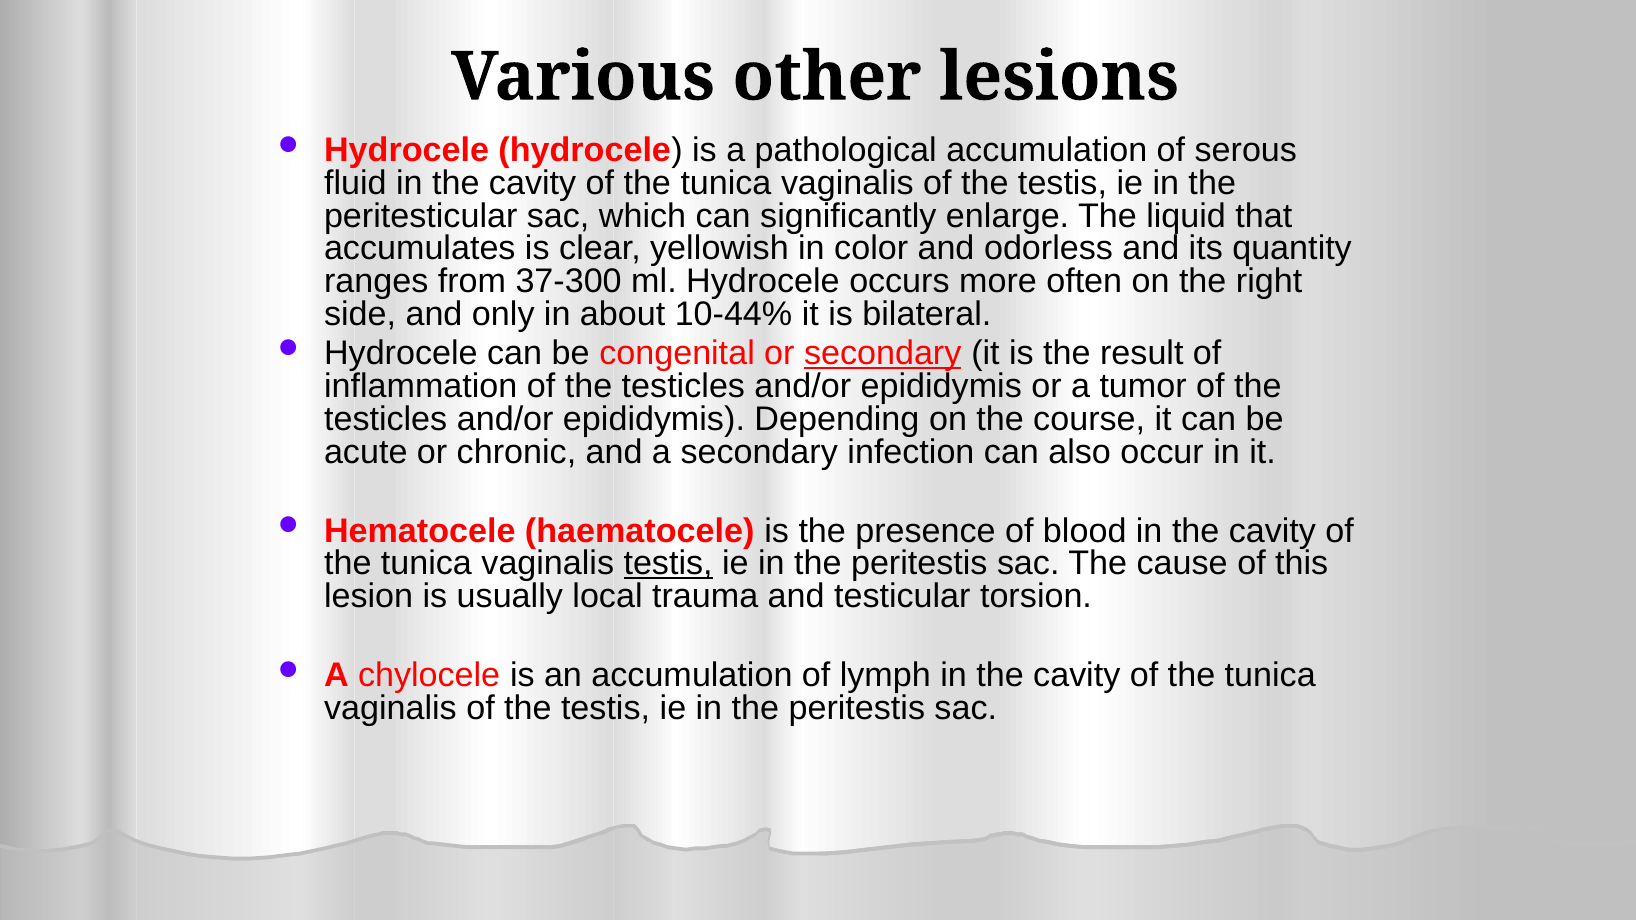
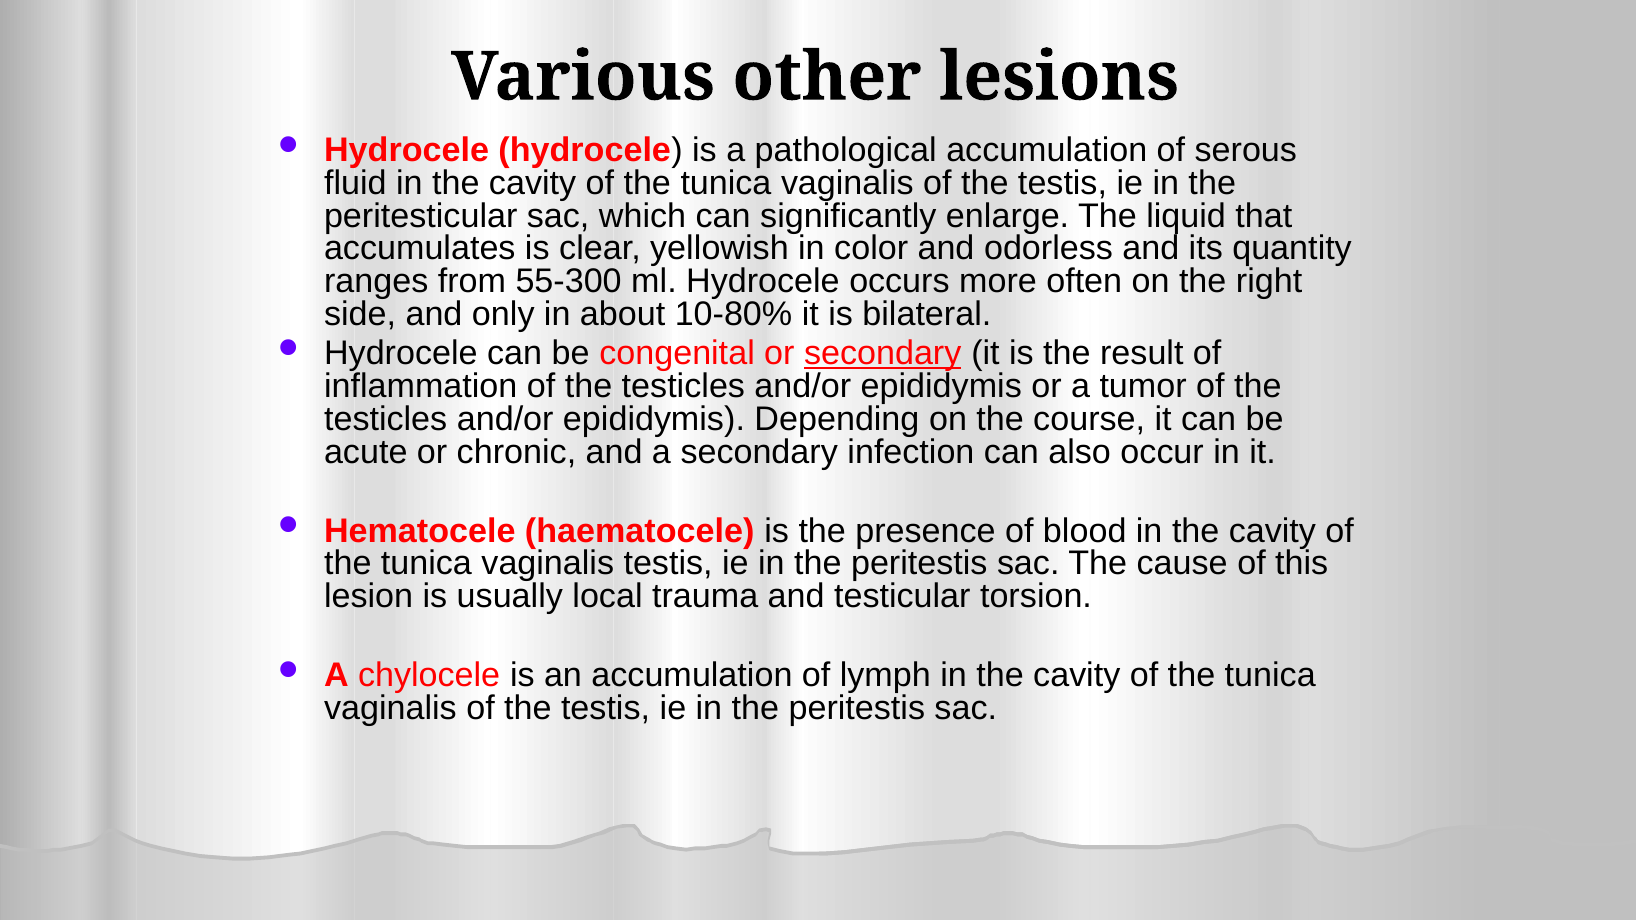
37-300: 37-300 -> 55-300
10-44%: 10-44% -> 10-80%
testis at (668, 564) underline: present -> none
